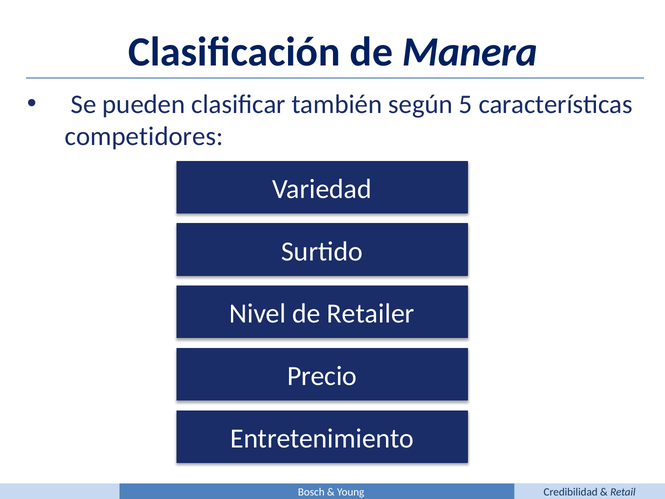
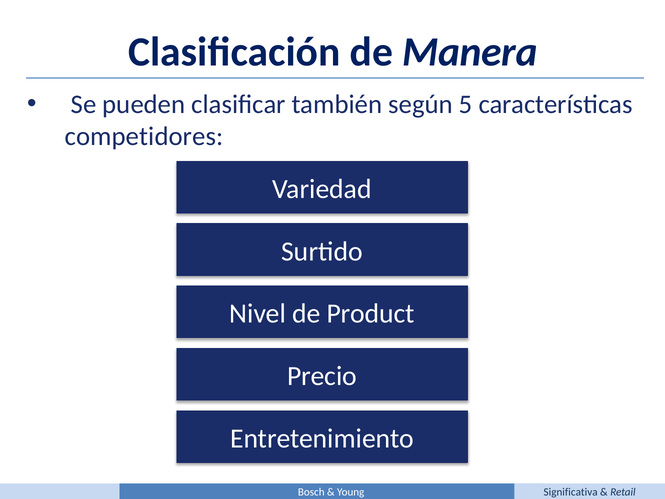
Retailer: Retailer -> Product
Credibilidad: Credibilidad -> Significativa
